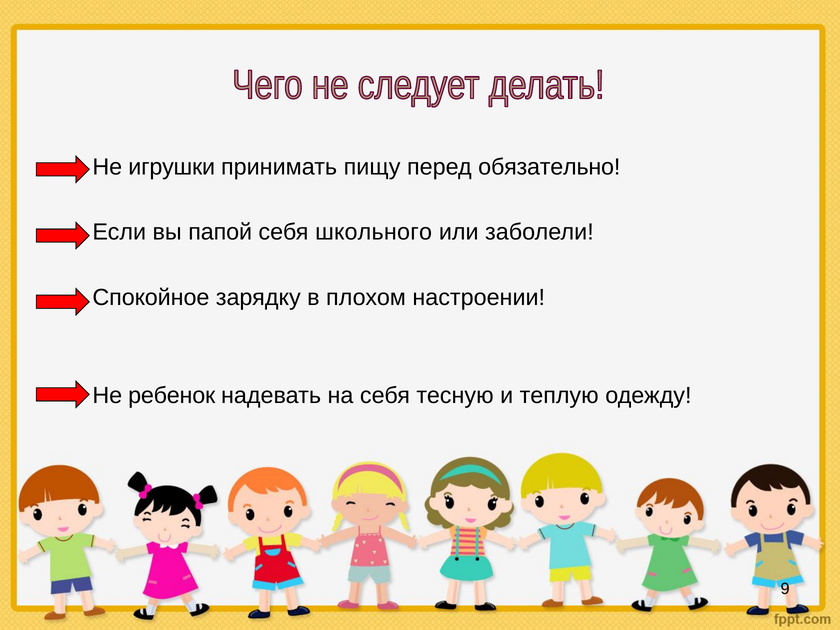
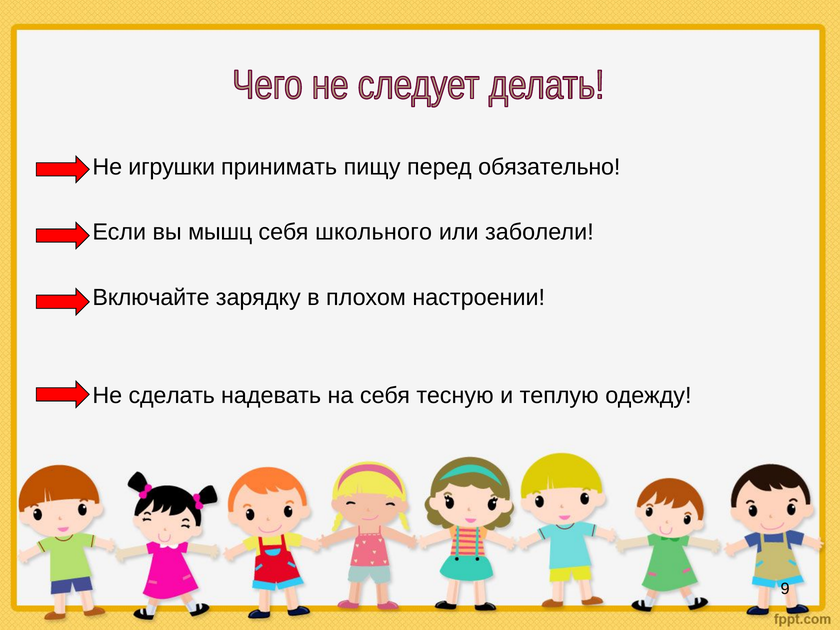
папой: папой -> мышц
Спокойное: Спокойное -> Включайте
ребенок: ребенок -> сделать
